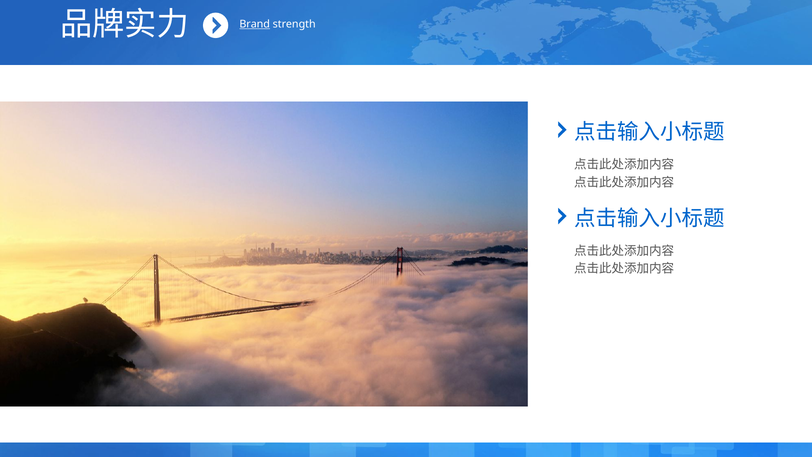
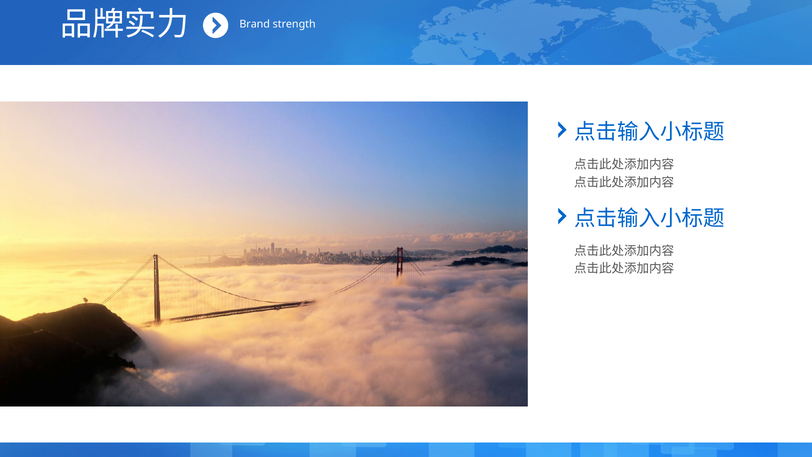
Brand underline: present -> none
